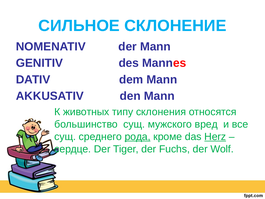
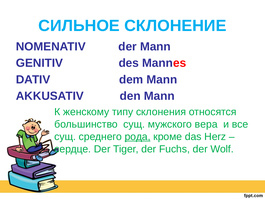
животных: животных -> женскому
вред: вред -> вера
Herz underline: present -> none
